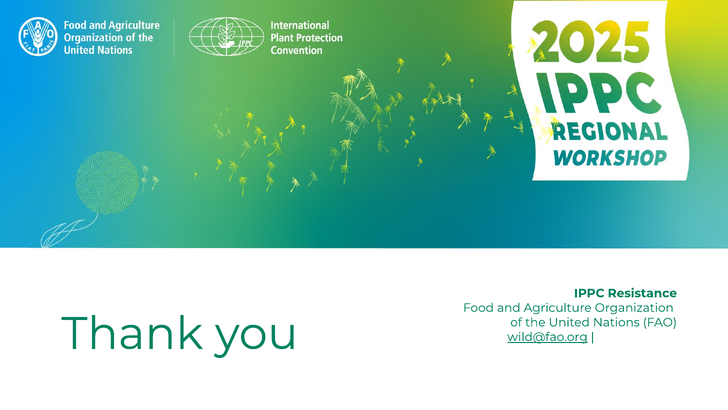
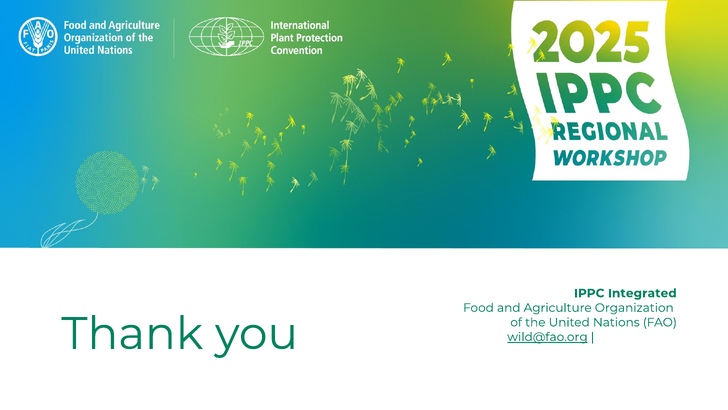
Resistance: Resistance -> Integrated
